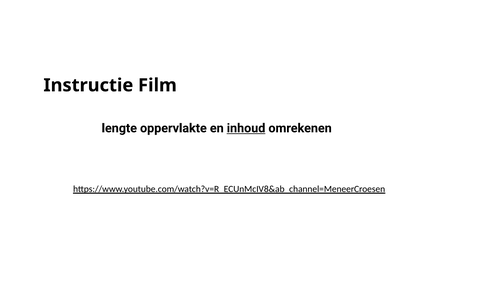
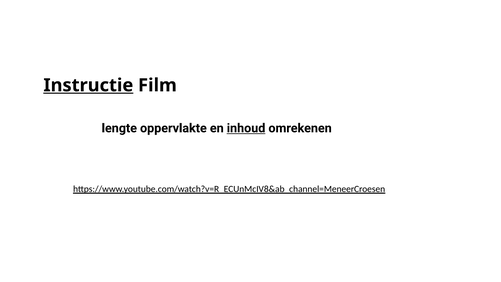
Instructie underline: none -> present
